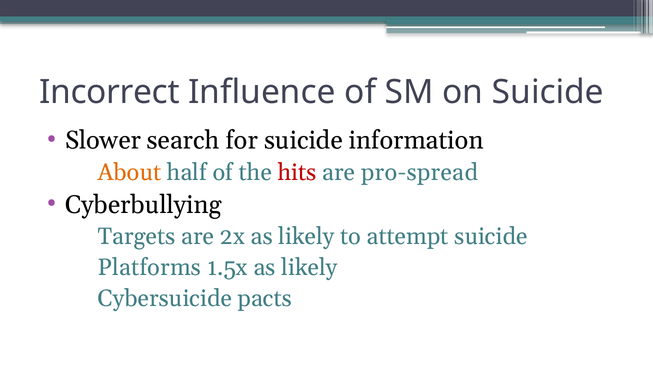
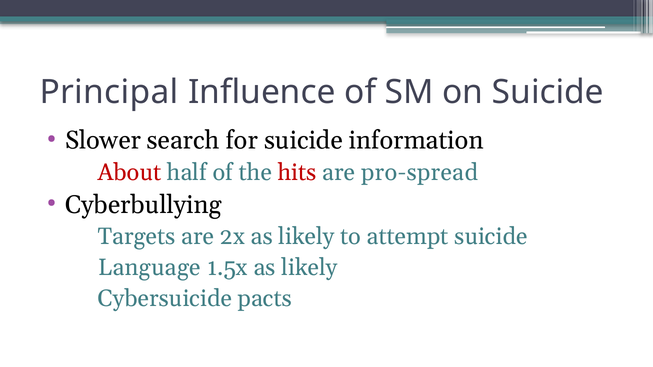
Incorrect: Incorrect -> Principal
About colour: orange -> red
Platforms: Platforms -> Language
